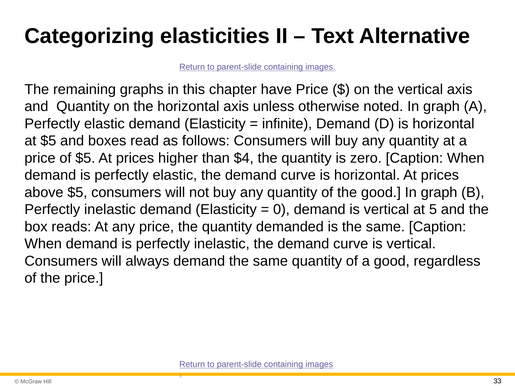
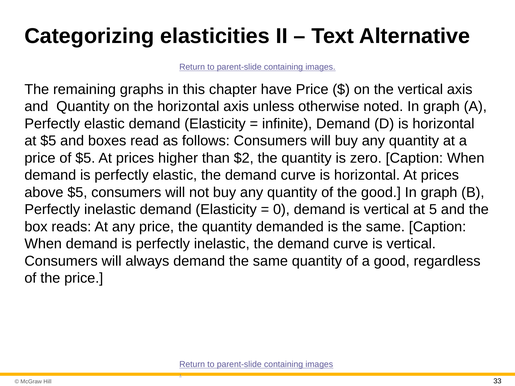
$4: $4 -> $2
